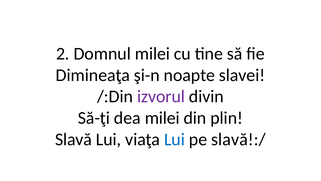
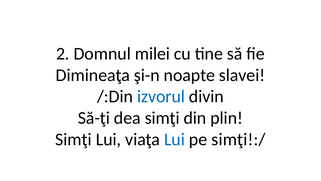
izvorul colour: purple -> blue
dea milei: milei -> simţi
Slavă at (73, 139): Slavă -> Simţi
slavă!:/: slavă!:/ -> simţi!:/
